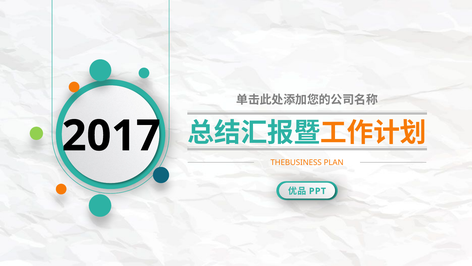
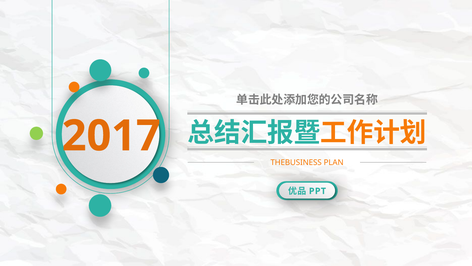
2017 colour: black -> orange
